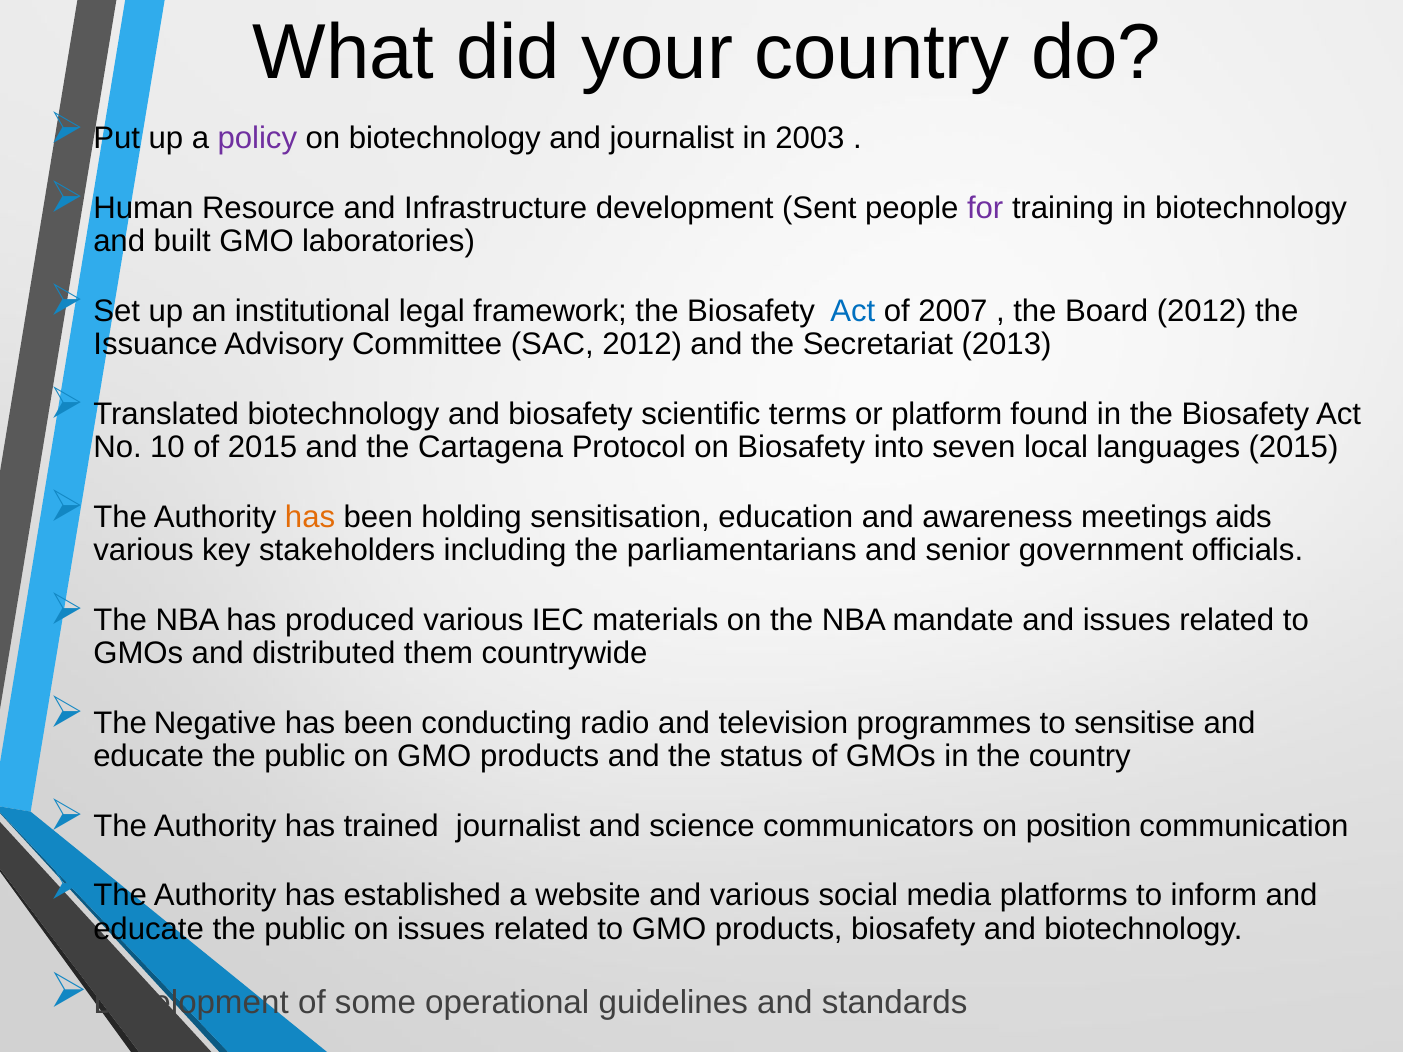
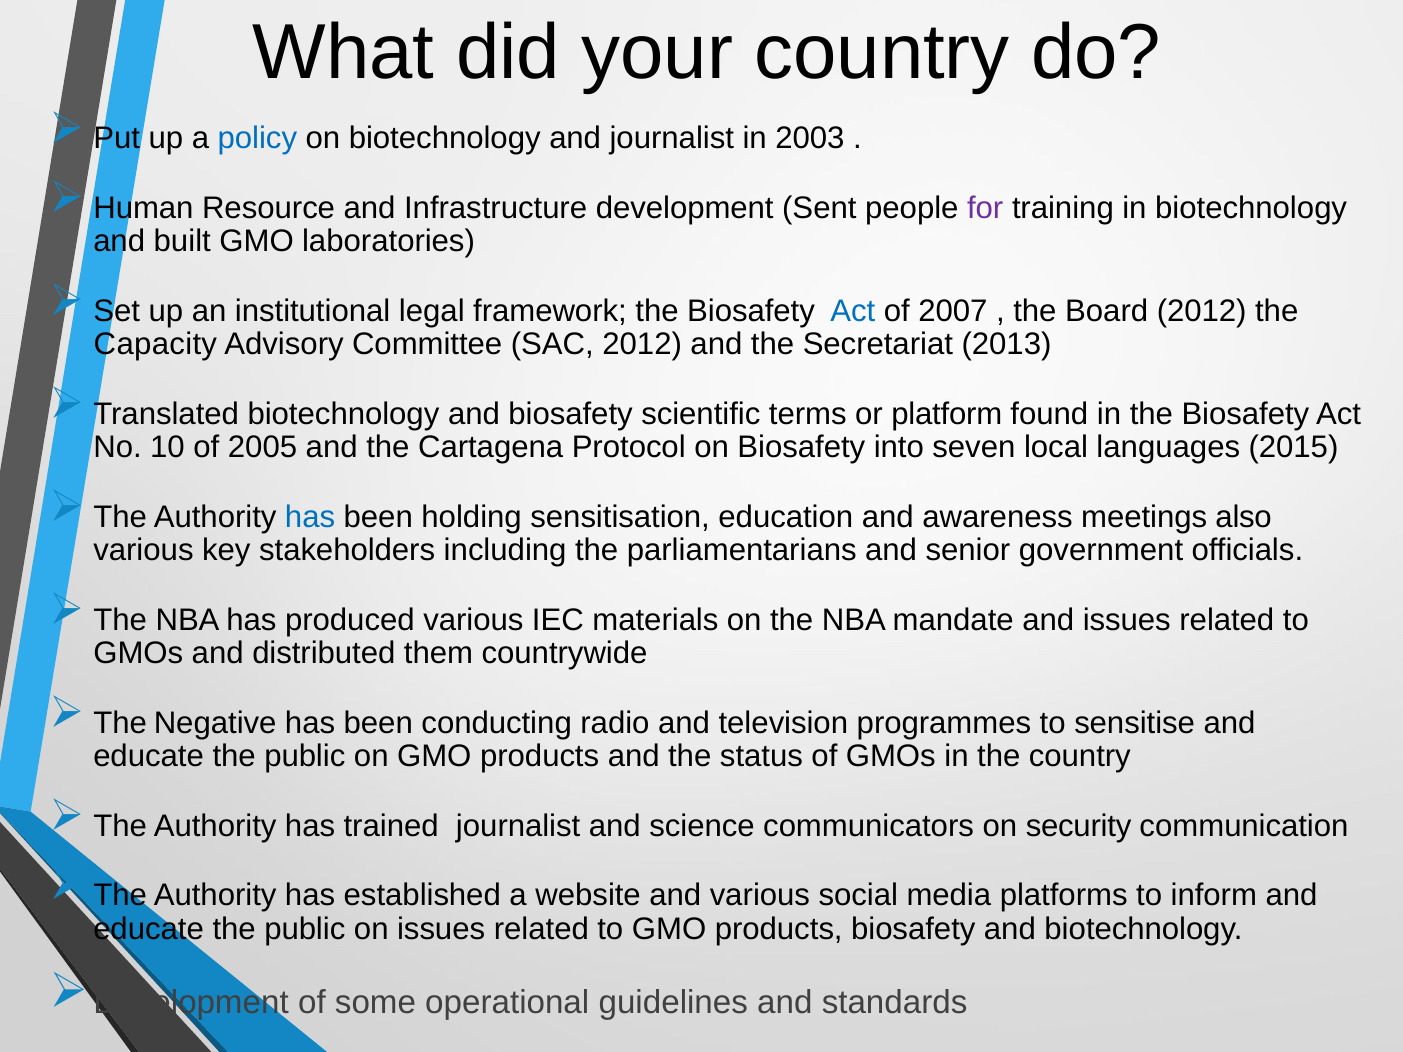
policy colour: purple -> blue
Issuance: Issuance -> Capacity
of 2015: 2015 -> 2005
has at (310, 517) colour: orange -> blue
aids: aids -> also
position: position -> security
